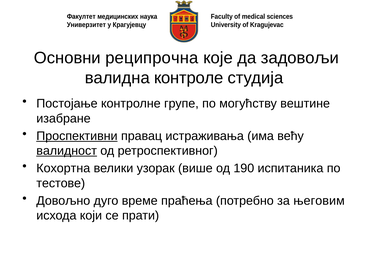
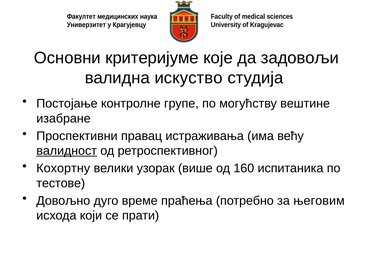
реципрочна: реципрочна -> критеријуме
контроле: контроле -> искуство
Проспективни underline: present -> none
Кохортна: Кохортна -> Кохортну
190: 190 -> 160
